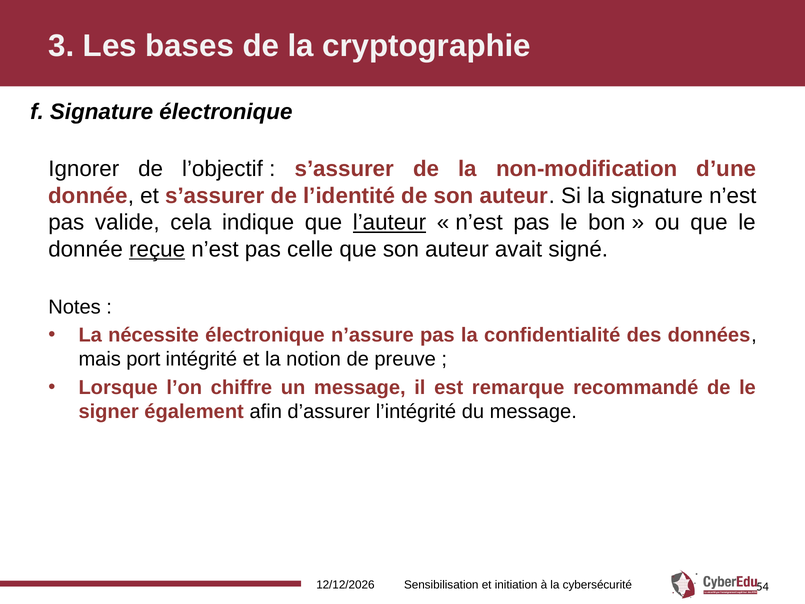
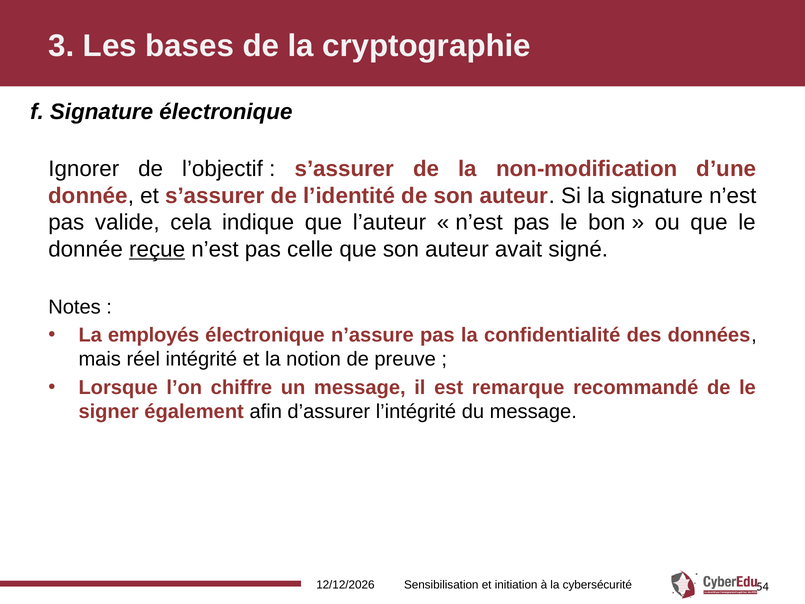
l’auteur underline: present -> none
nécessite: nécessite -> employés
port: port -> réel
